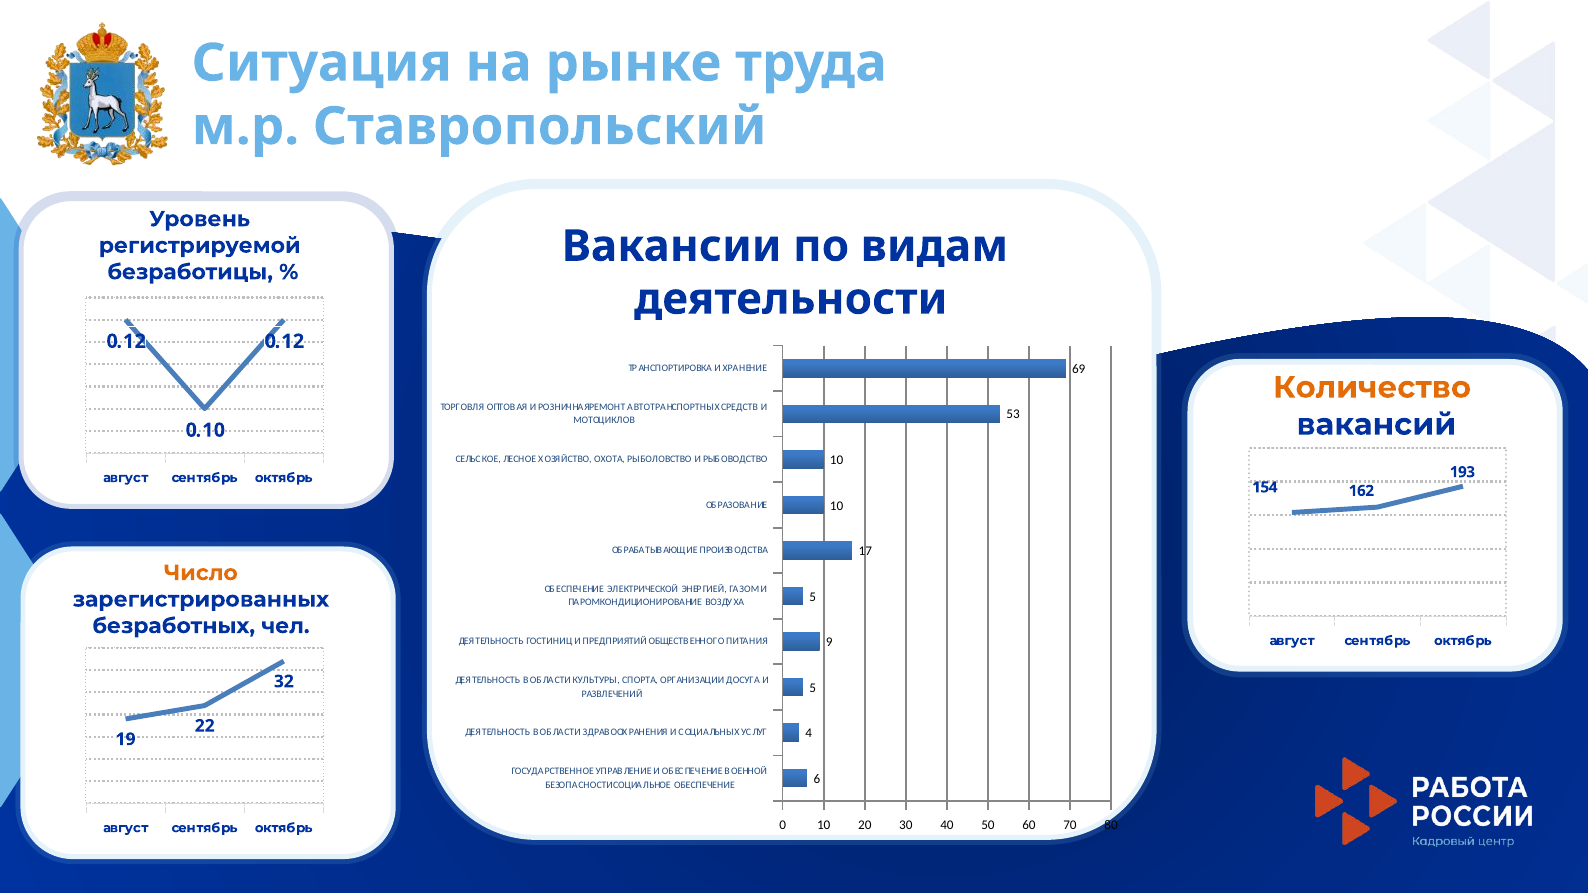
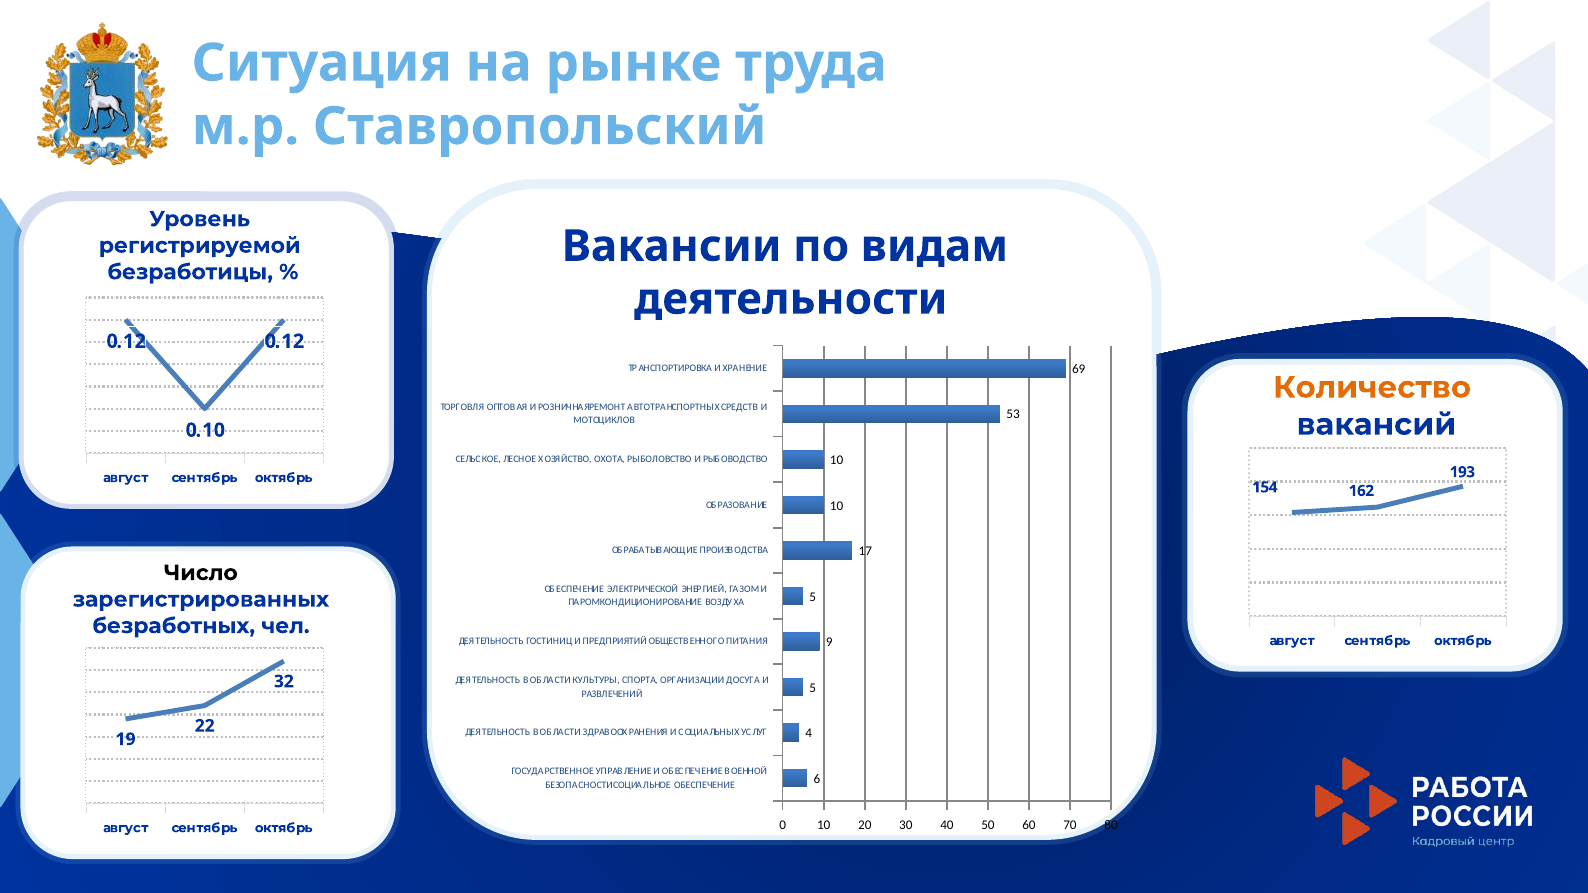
Число colour: orange -> black
